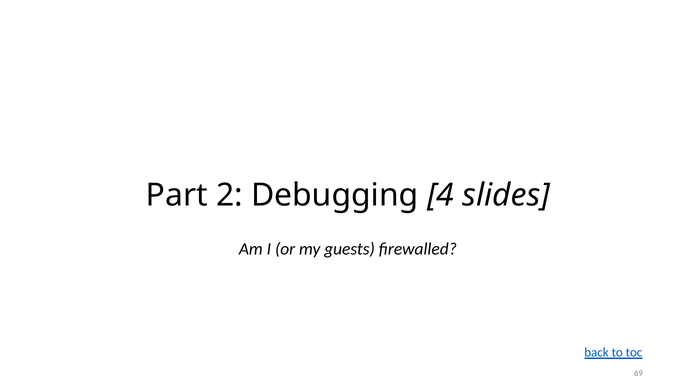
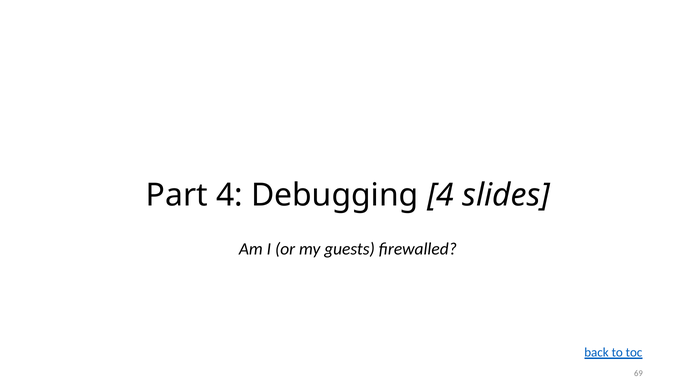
Part 2: 2 -> 4
